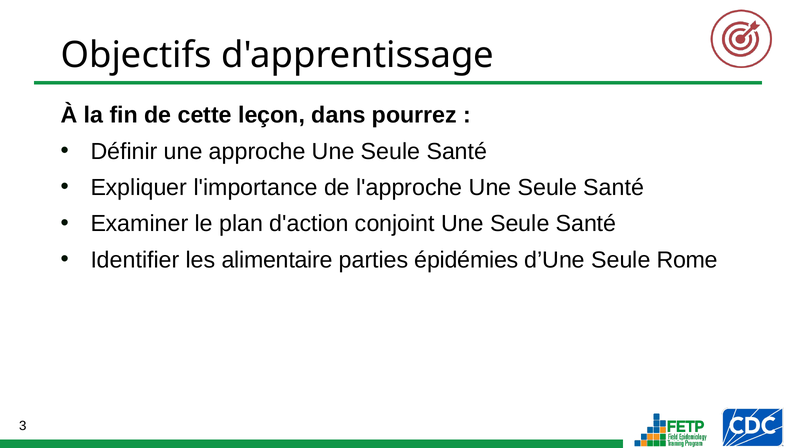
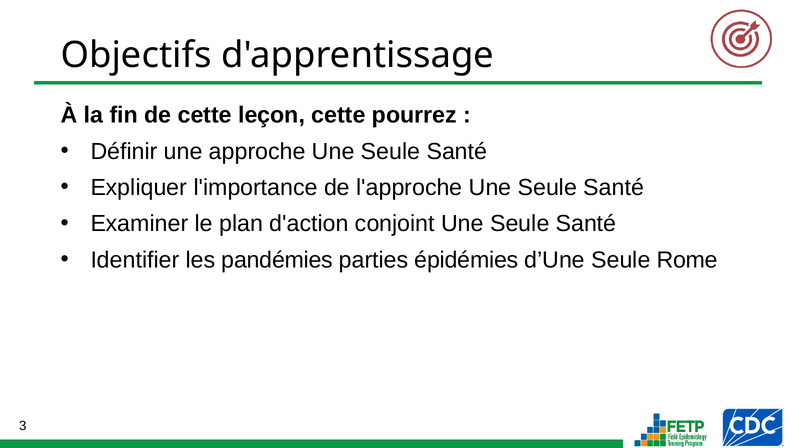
leçon dans: dans -> cette
alimentaire: alimentaire -> pandémies
